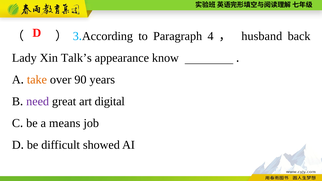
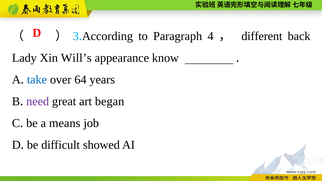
husband: husband -> different
Talk’s: Talk’s -> Will’s
take colour: orange -> blue
90: 90 -> 64
digital: digital -> began
